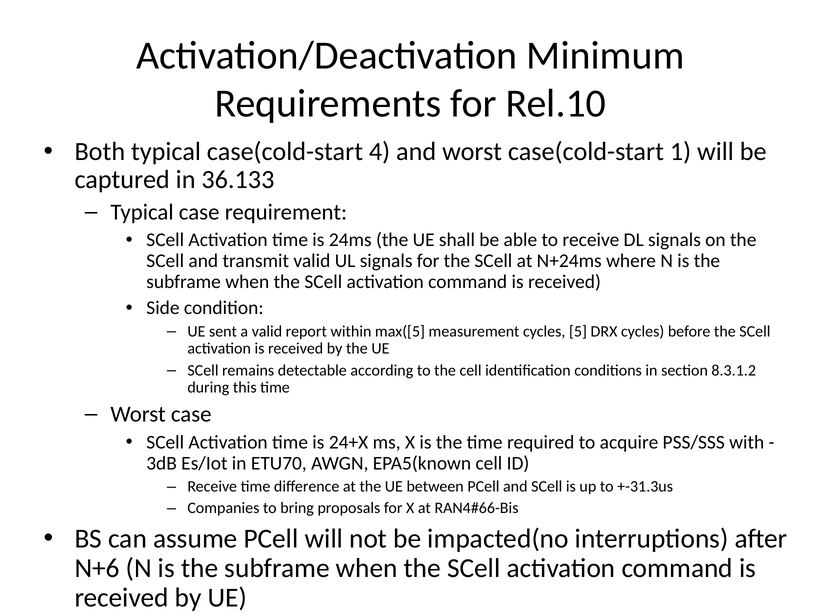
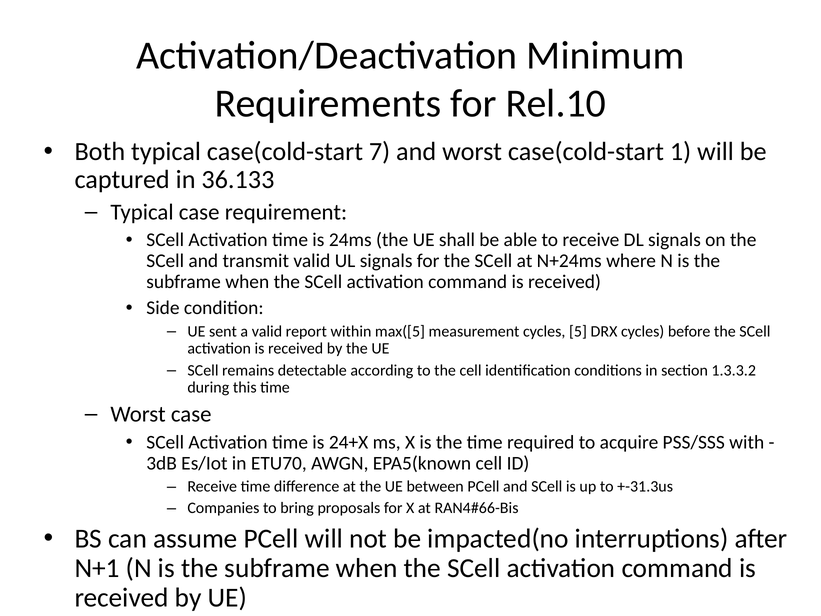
4: 4 -> 7
8.3.1.2: 8.3.1.2 -> 1.3.3.2
N+6: N+6 -> N+1
